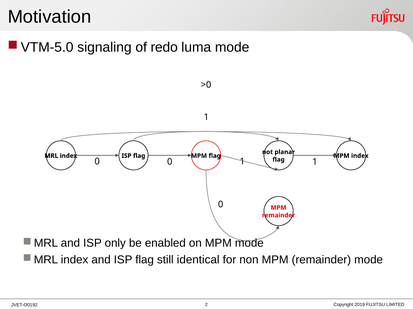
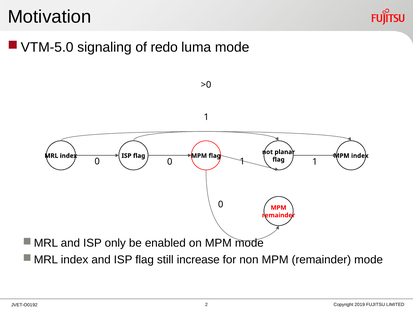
identical: identical -> increase
